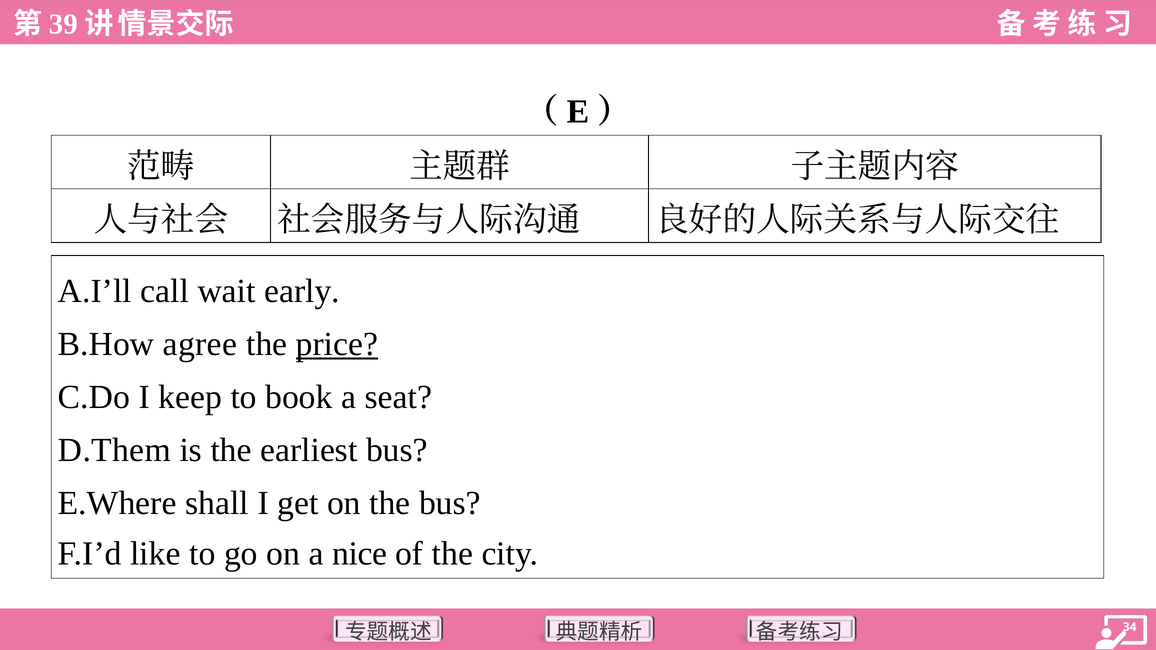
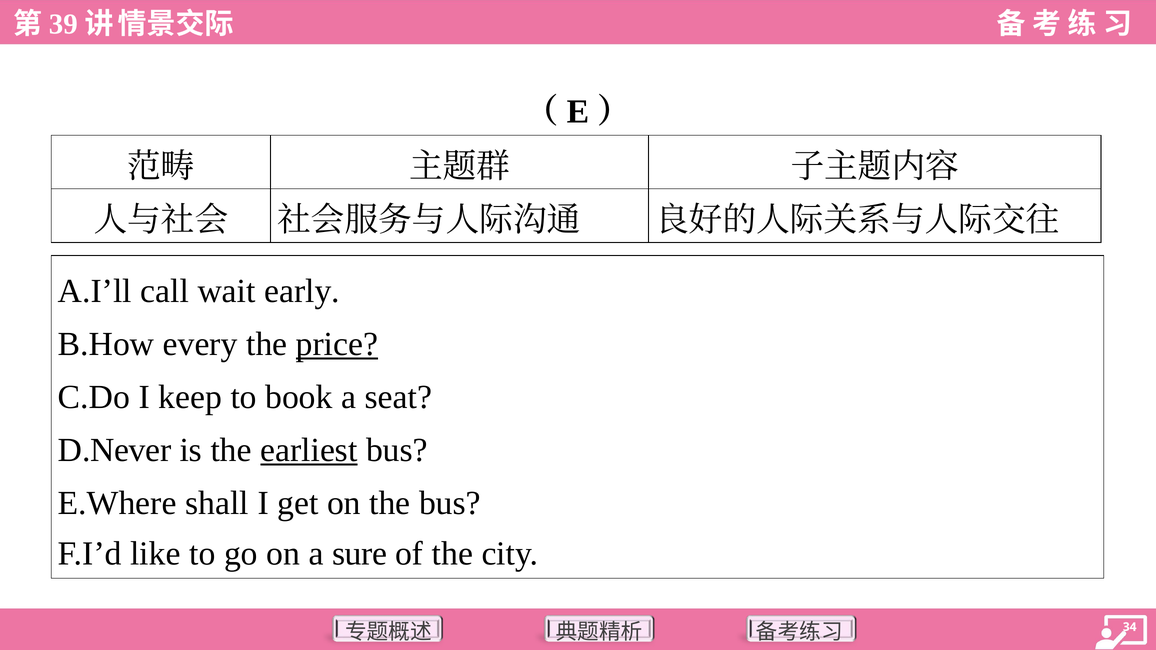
agree: agree -> every
D.Them: D.Them -> D.Never
earliest underline: none -> present
nice: nice -> sure
